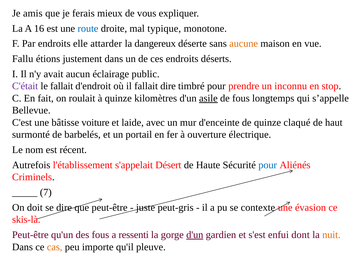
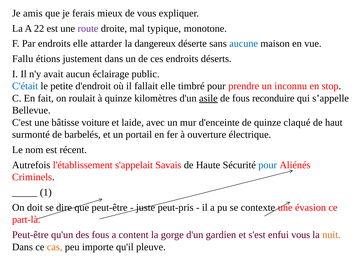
16: 16 -> 22
route colour: blue -> purple
aucune colour: orange -> blue
C'était colour: purple -> blue
le fallait: fallait -> petite
fallait dire: dire -> elle
longtemps: longtemps -> reconduire
Désert: Désert -> Savais
7: 7 -> 1
peut-gris: peut-gris -> peut-pris
skis-là: skis-là -> part-là
ressenti: ressenti -> content
d'un at (195, 235) underline: present -> none
enfui dont: dont -> vous
